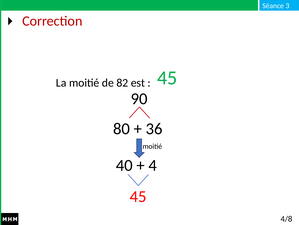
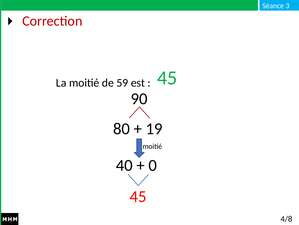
82: 82 -> 59
36: 36 -> 19
4: 4 -> 0
